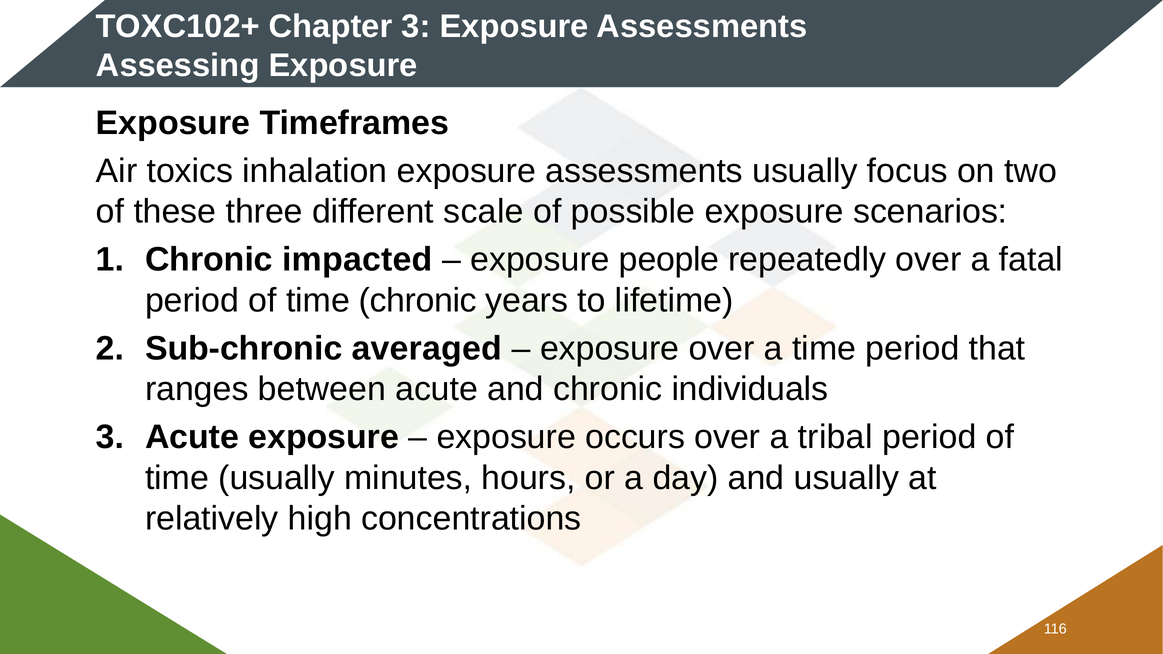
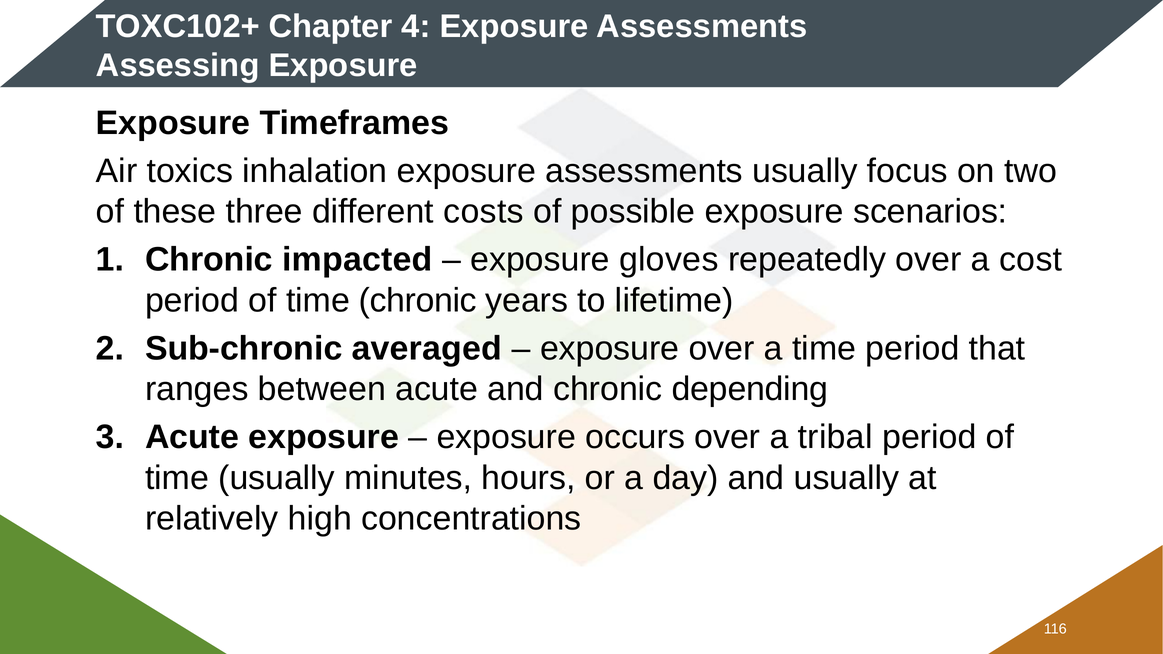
Chapter 3: 3 -> 4
scale: scale -> costs
people: people -> gloves
fatal: fatal -> cost
individuals: individuals -> depending
